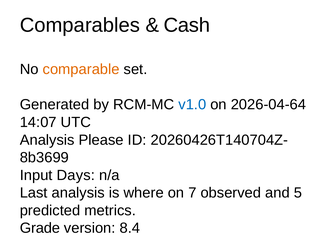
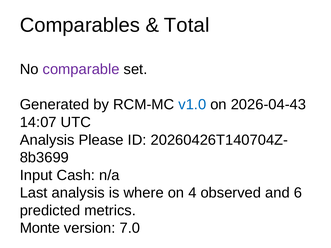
Cash: Cash -> Total
comparable colour: orange -> purple
2026-04-64: 2026-04-64 -> 2026-04-43
Days: Days -> Cash
7: 7 -> 4
5: 5 -> 6
Grade: Grade -> Monte
8.4: 8.4 -> 7.0
